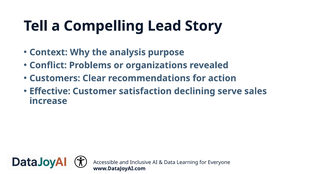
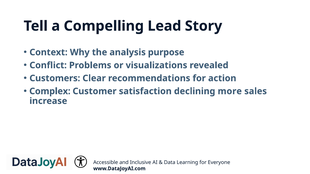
organizations: organizations -> visualizations
Effective: Effective -> Complex
serve: serve -> more
